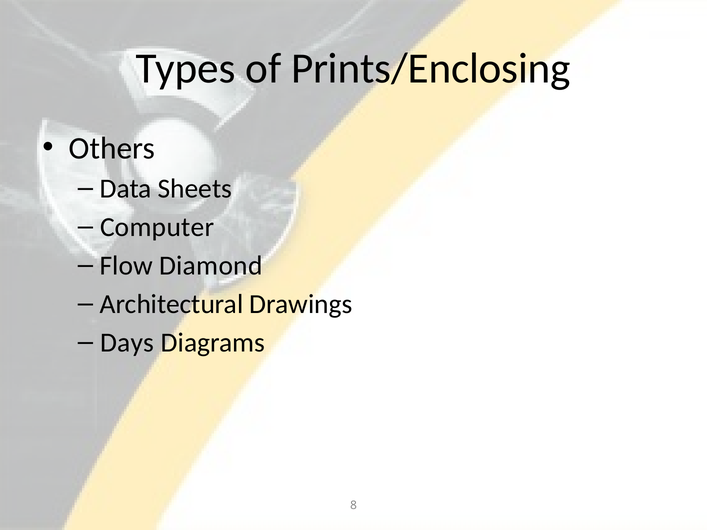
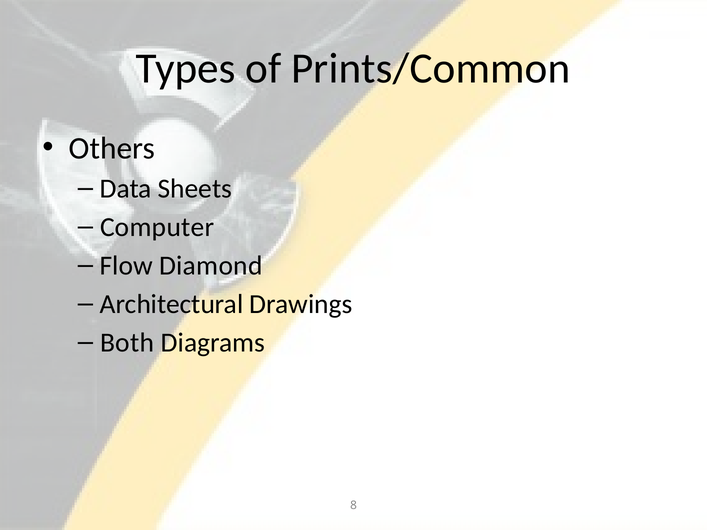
Prints/Enclosing: Prints/Enclosing -> Prints/Common
Days: Days -> Both
